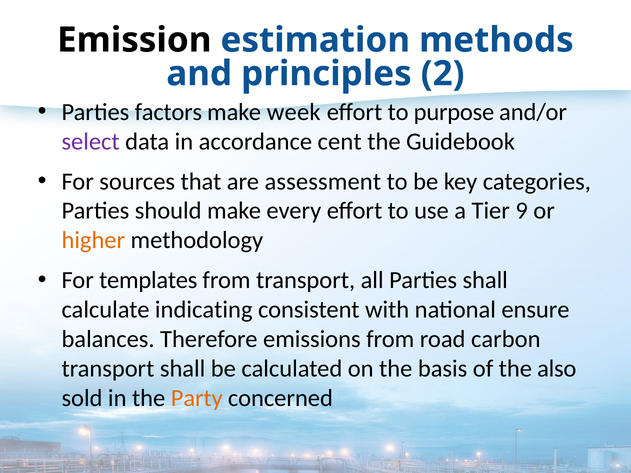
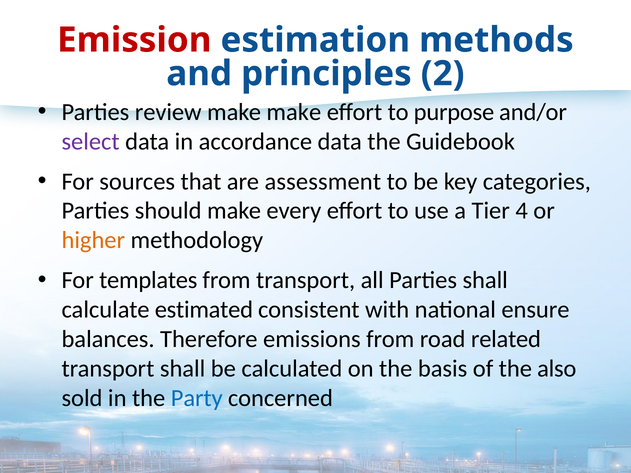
Emission colour: black -> red
factors: factors -> review
make week: week -> make
accordance cent: cent -> data
9: 9 -> 4
indicating: indicating -> estimated
carbon: carbon -> related
Party colour: orange -> blue
